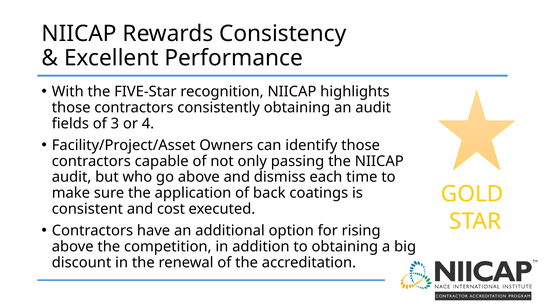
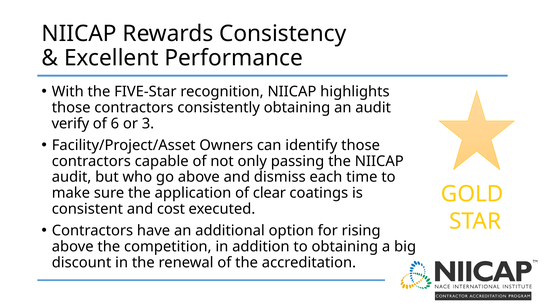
fields: fields -> verify
3: 3 -> 6
4: 4 -> 3
back: back -> clear
